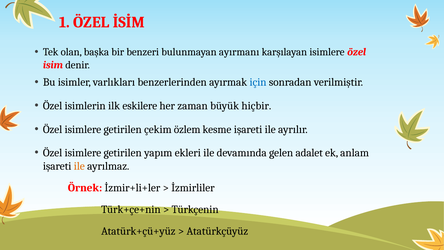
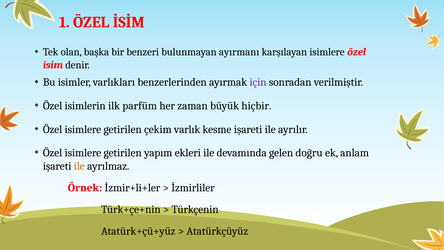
için colour: blue -> purple
eskilere: eskilere -> parfüm
özlem: özlem -> varlık
adalet: adalet -> doğru
